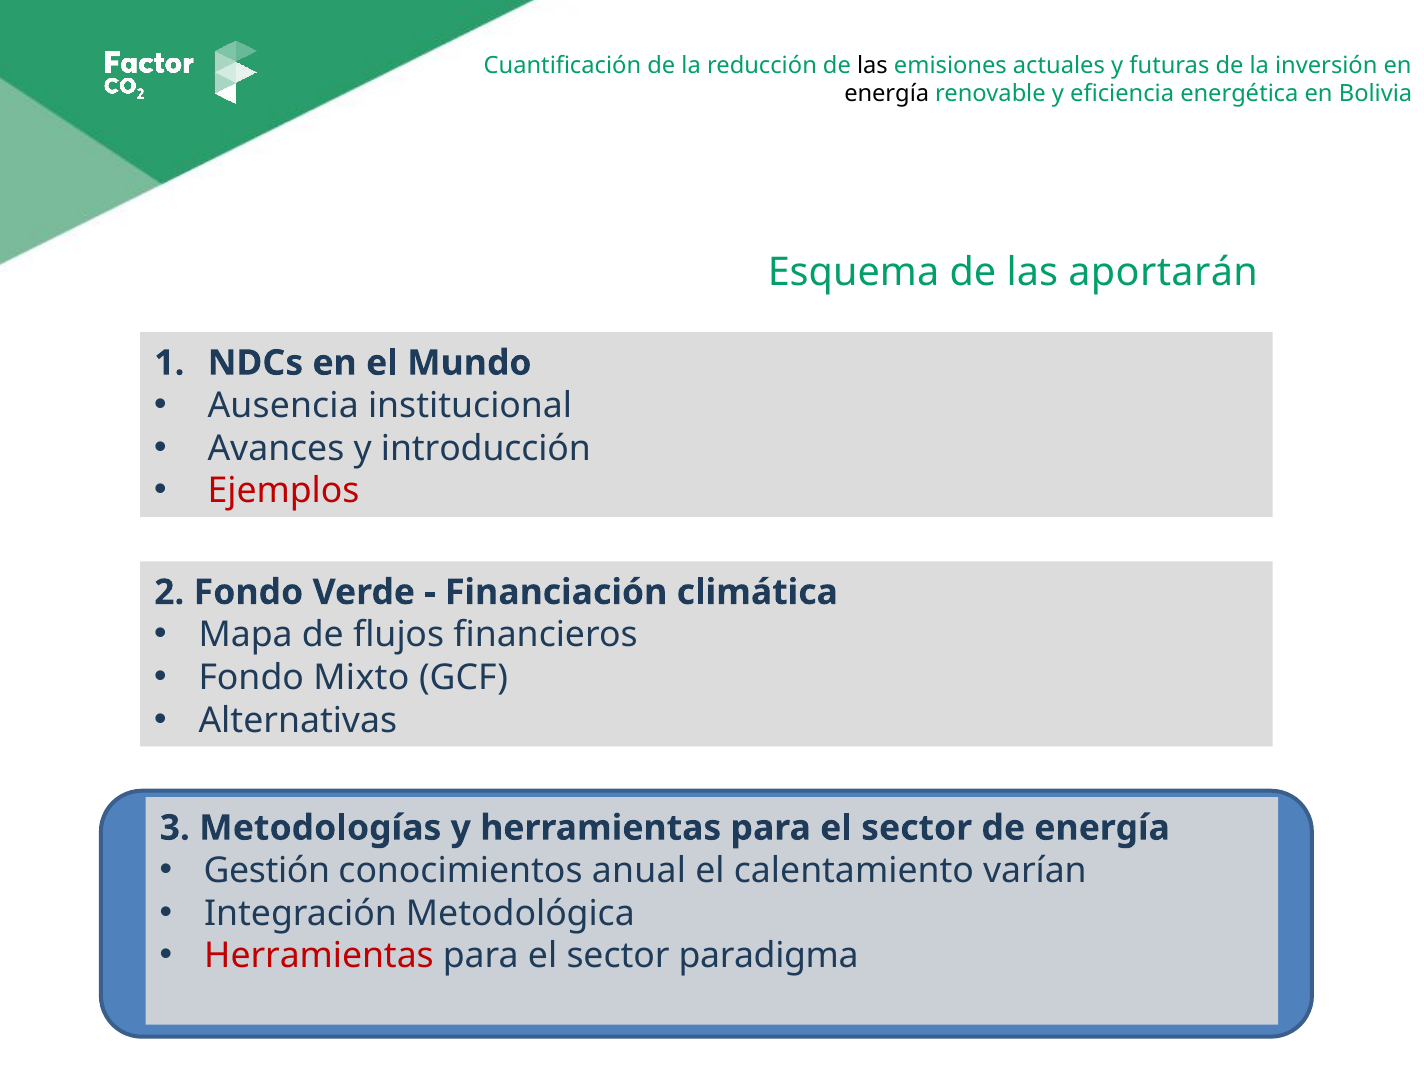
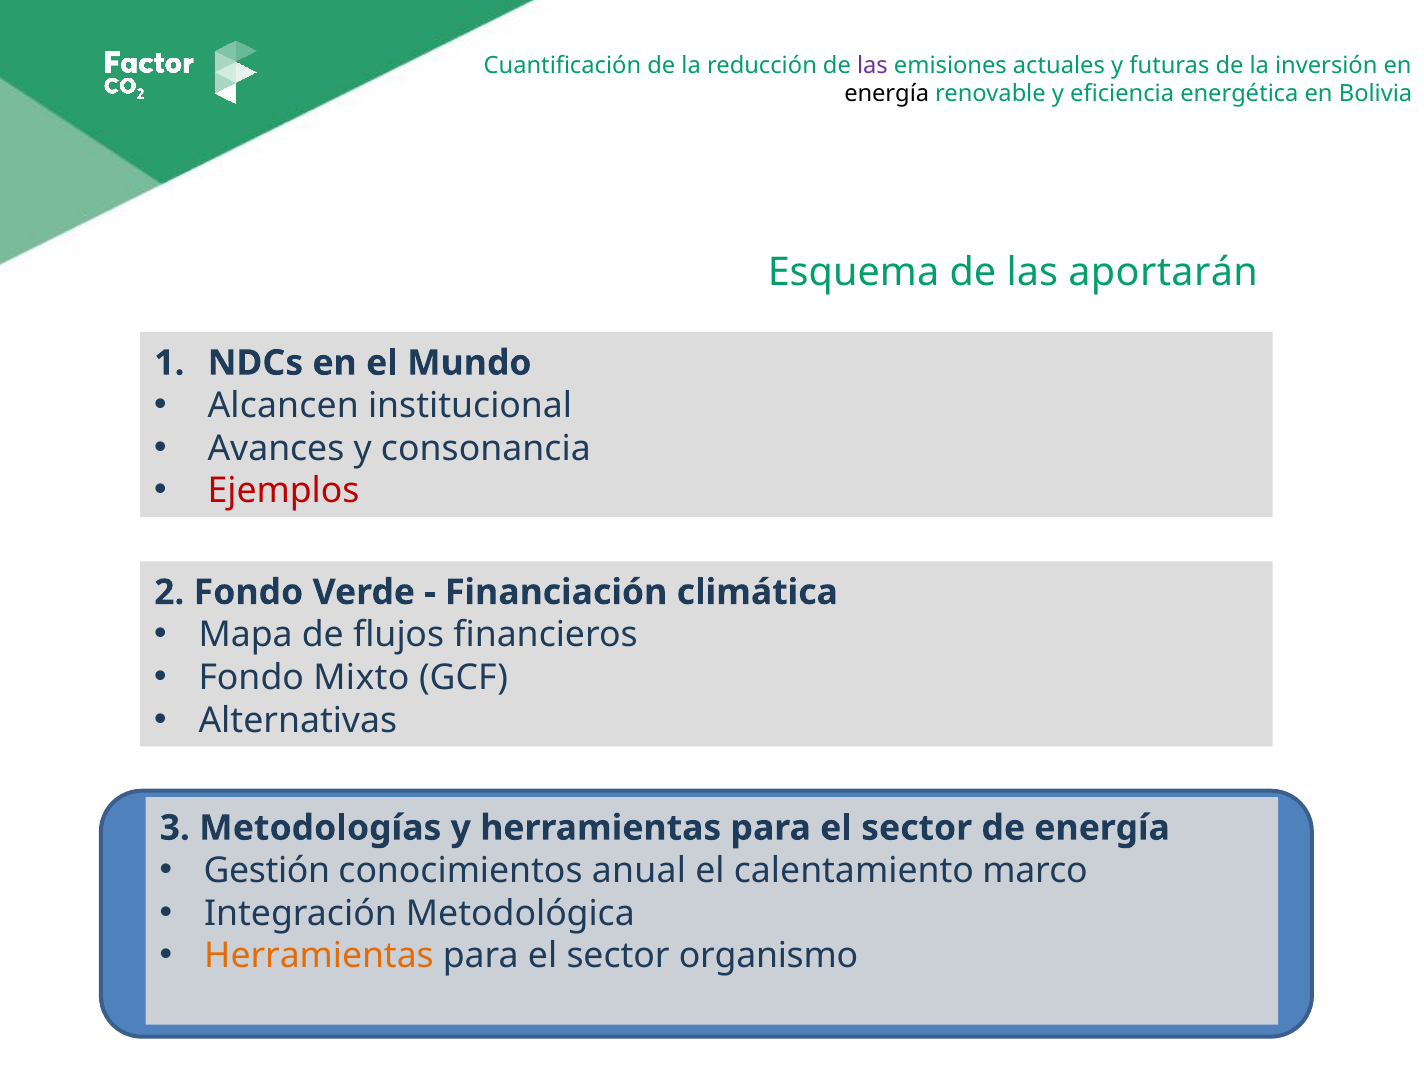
las at (872, 66) colour: black -> purple
Ausencia: Ausencia -> Alcancen
introducción: introducción -> consonancia
varían: varían -> marco
Herramientas at (319, 956) colour: red -> orange
paradigma: paradigma -> organismo
